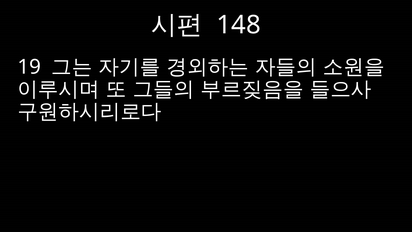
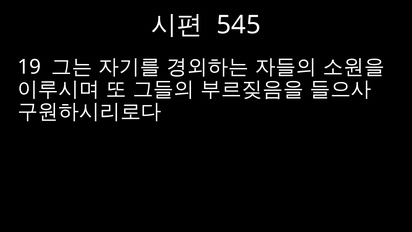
148: 148 -> 545
